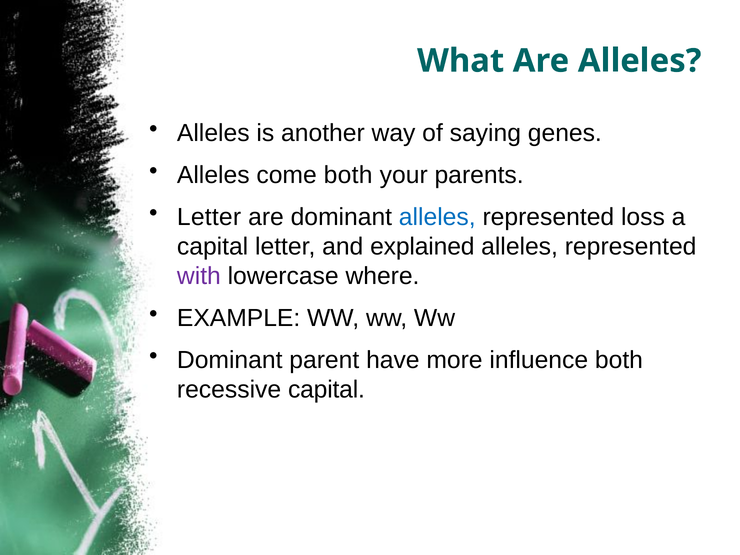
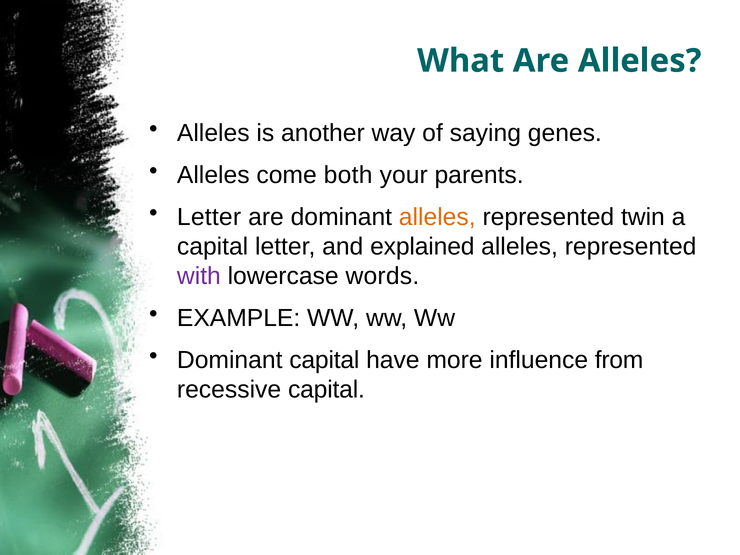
alleles at (437, 217) colour: blue -> orange
loss: loss -> twin
where: where -> words
Dominant parent: parent -> capital
influence both: both -> from
